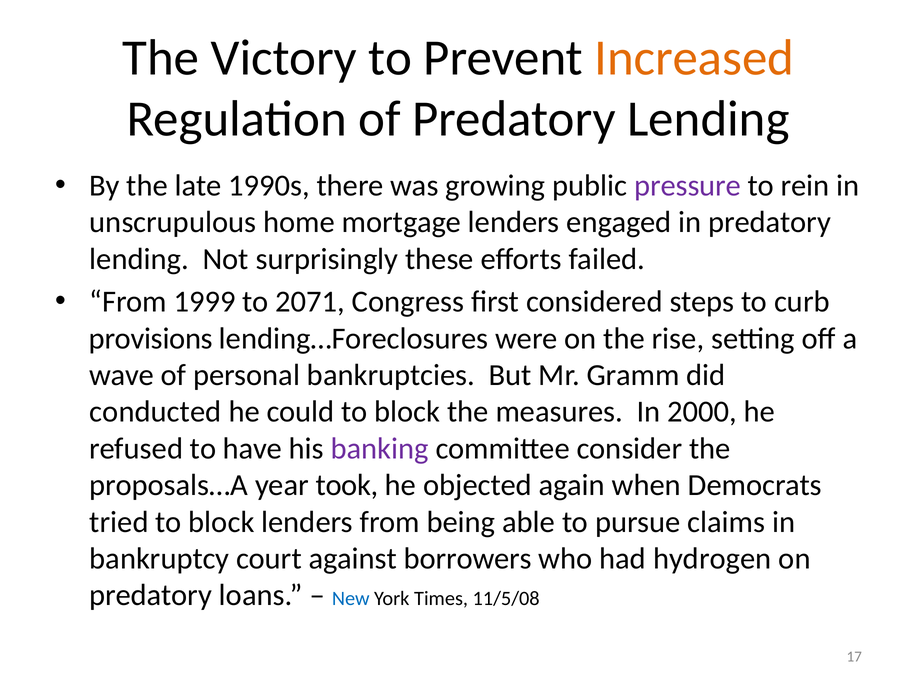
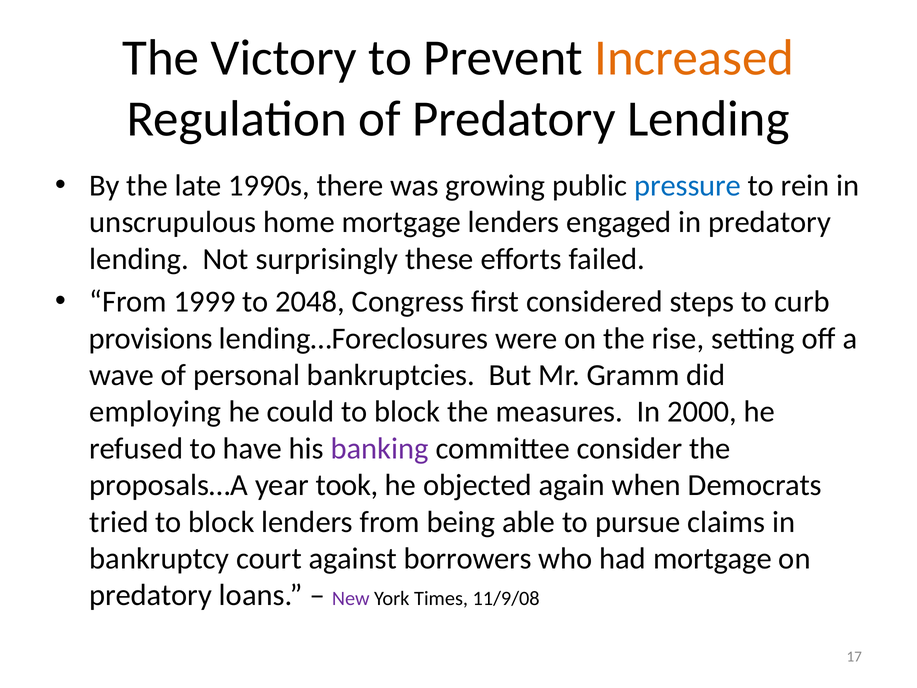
pressure colour: purple -> blue
2071: 2071 -> 2048
conducted: conducted -> employing
had hydrogen: hydrogen -> mortgage
New colour: blue -> purple
11/5/08: 11/5/08 -> 11/9/08
